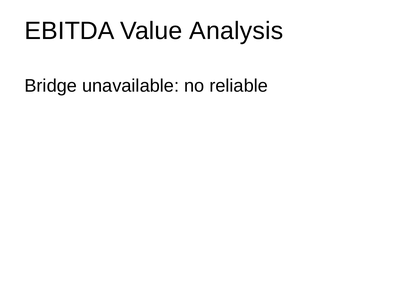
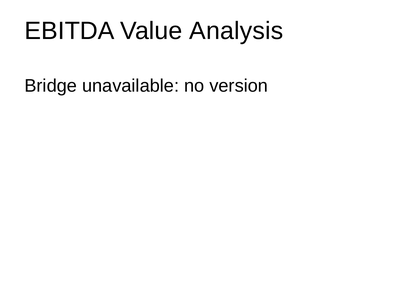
reliable: reliable -> version
